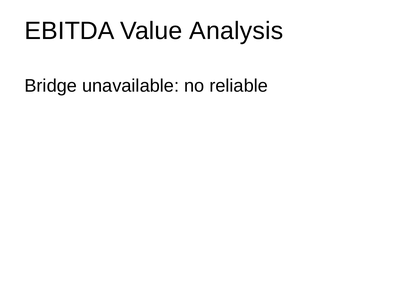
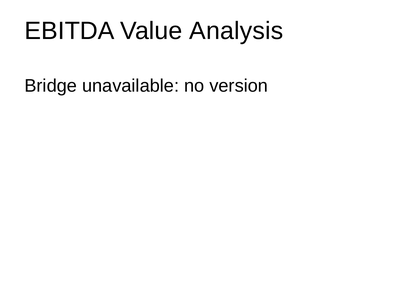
reliable: reliable -> version
